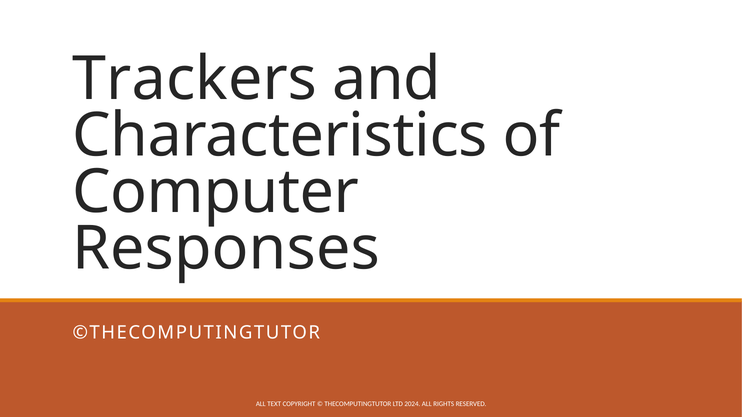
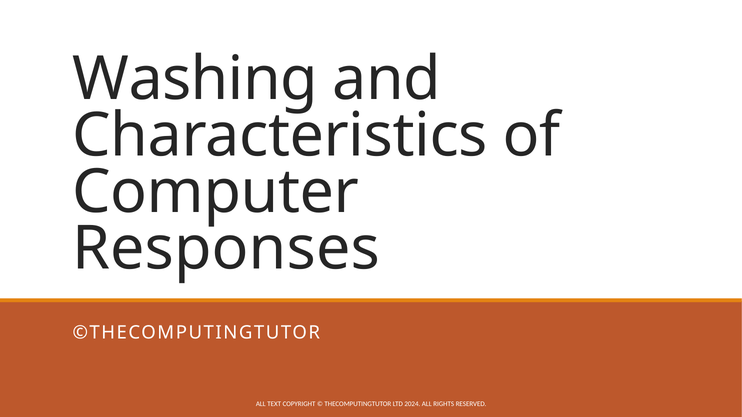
Trackers: Trackers -> Washing
